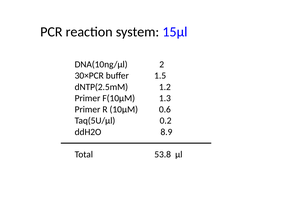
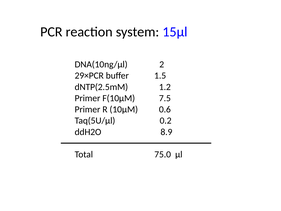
30×PCR: 30×PCR -> 29×PCR
1.3: 1.3 -> 7.5
53.8: 53.8 -> 75.0
